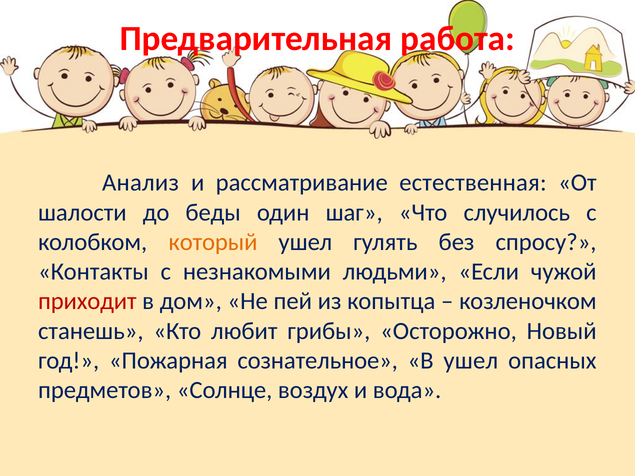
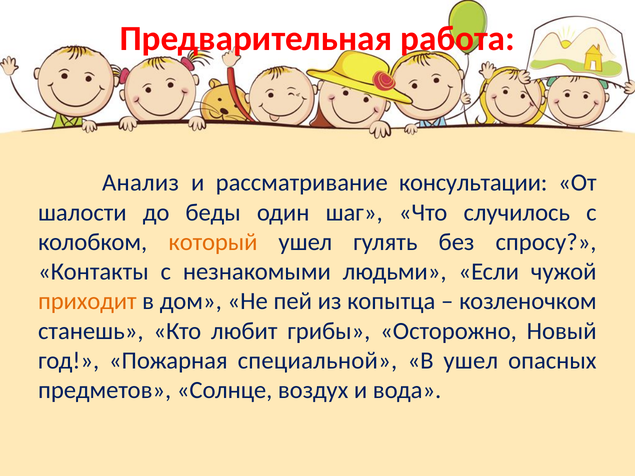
естественная: естественная -> консультации
приходит colour: red -> orange
сознательное: сознательное -> специальной
